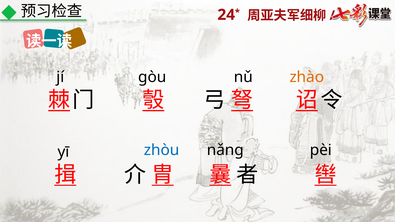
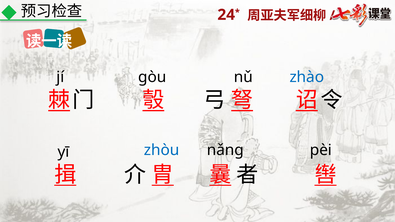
zhào colour: orange -> blue
